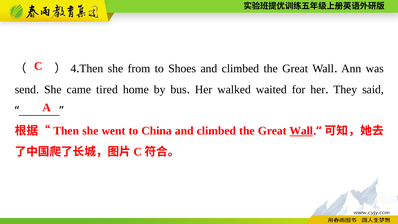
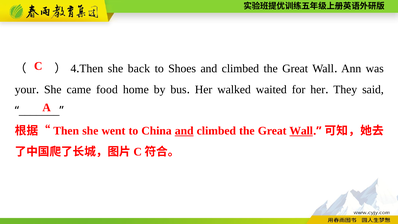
from: from -> back
send: send -> your
tired: tired -> food
and at (184, 131) underline: none -> present
